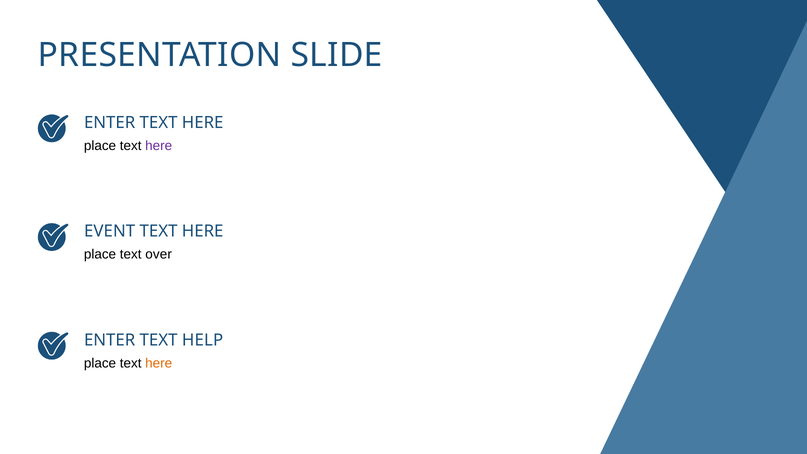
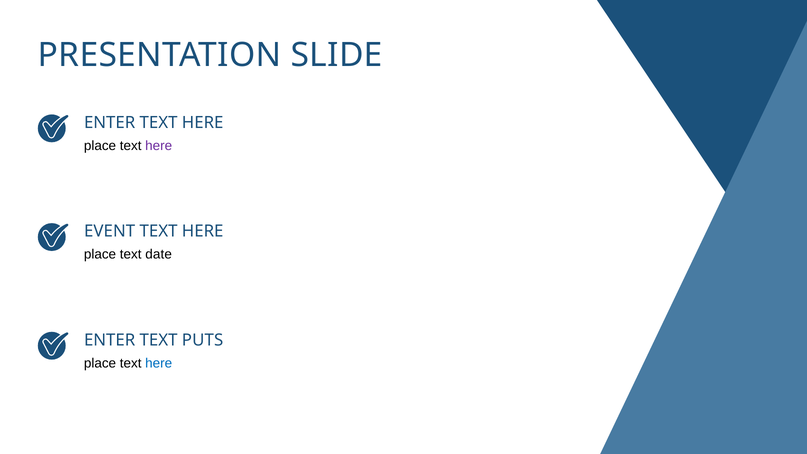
over: over -> date
HELP: HELP -> PUTS
here at (159, 363) colour: orange -> blue
